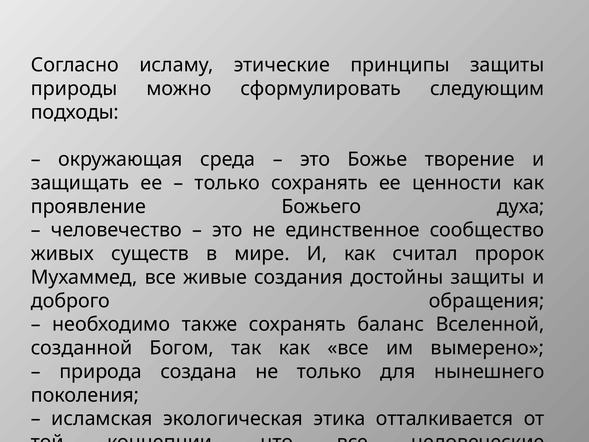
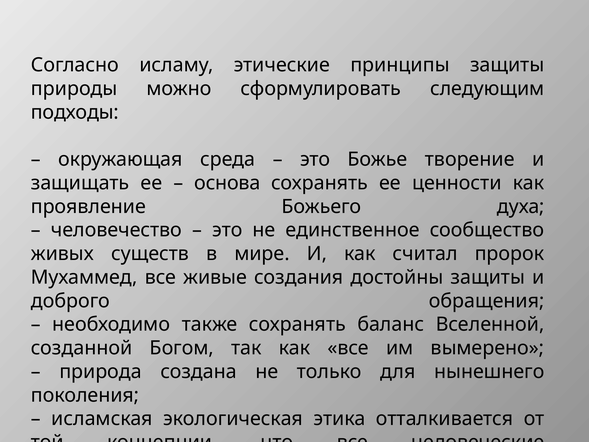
только at (227, 183): только -> основа
